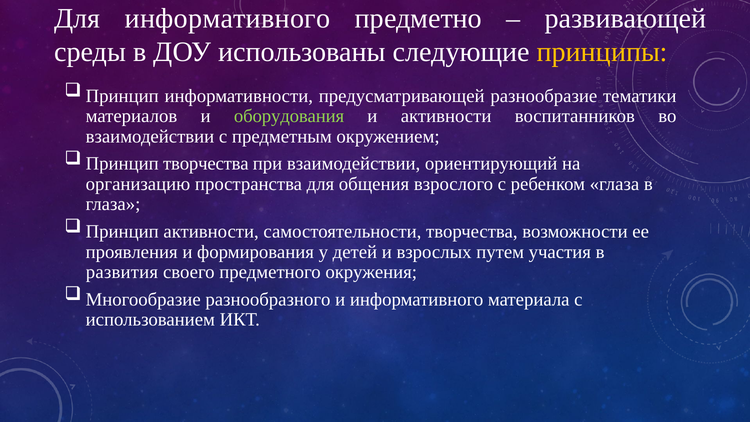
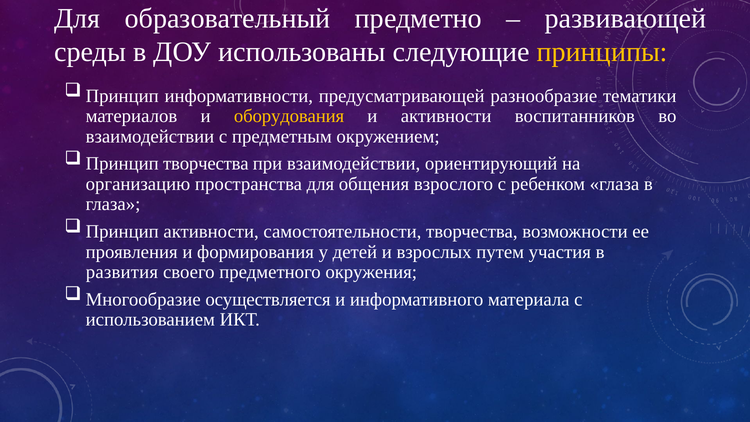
Для информативного: информативного -> образовательный
оборудования colour: light green -> yellow
разнообразного: разнообразного -> осуществляется
